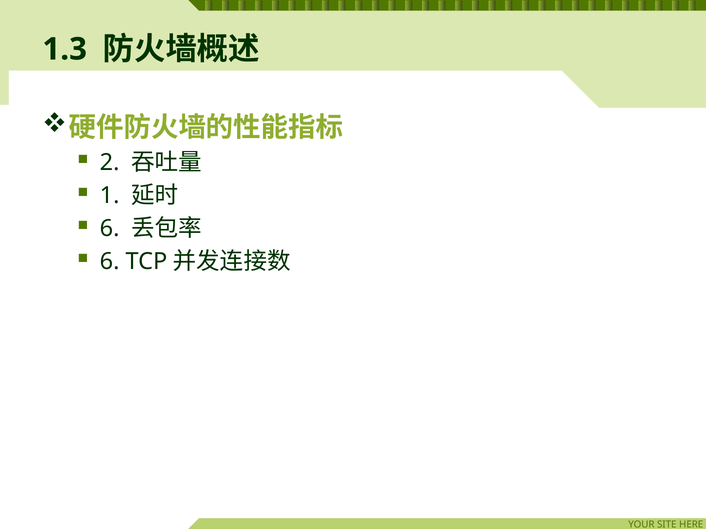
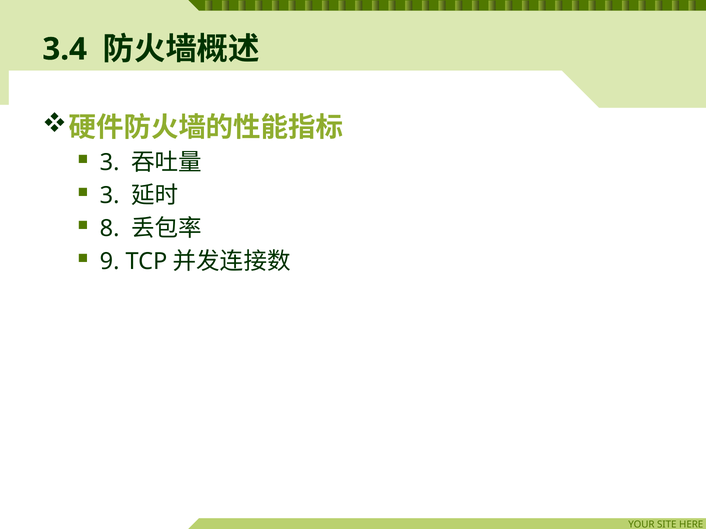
1.3: 1.3 -> 3.4
2 at (110, 163): 2 -> 3
1 at (110, 196): 1 -> 3
6 at (110, 229): 6 -> 8
6 at (110, 262): 6 -> 9
